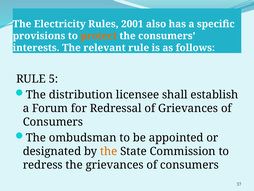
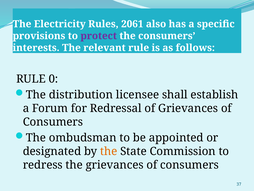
2001: 2001 -> 2061
protect colour: orange -> purple
5: 5 -> 0
